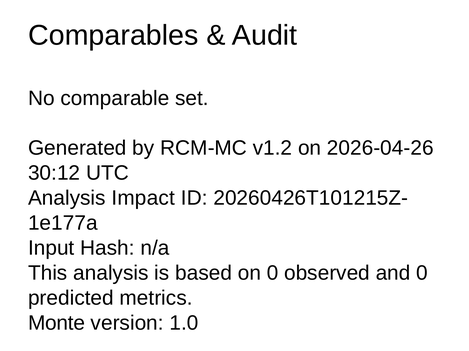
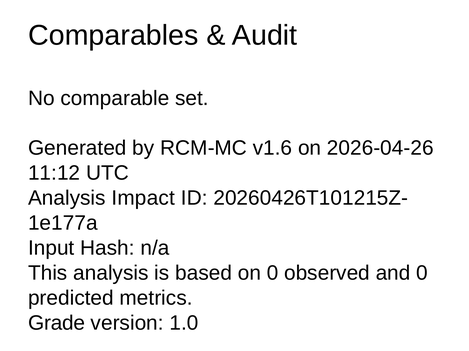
v1.2: v1.2 -> v1.6
30:12: 30:12 -> 11:12
Monte: Monte -> Grade
